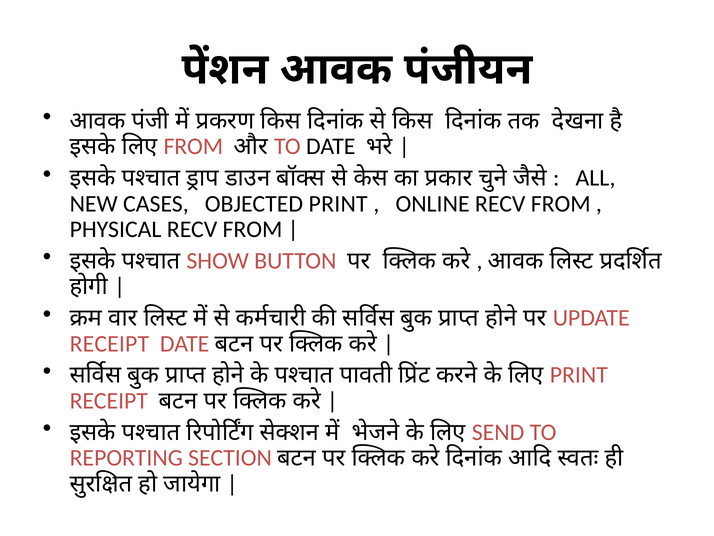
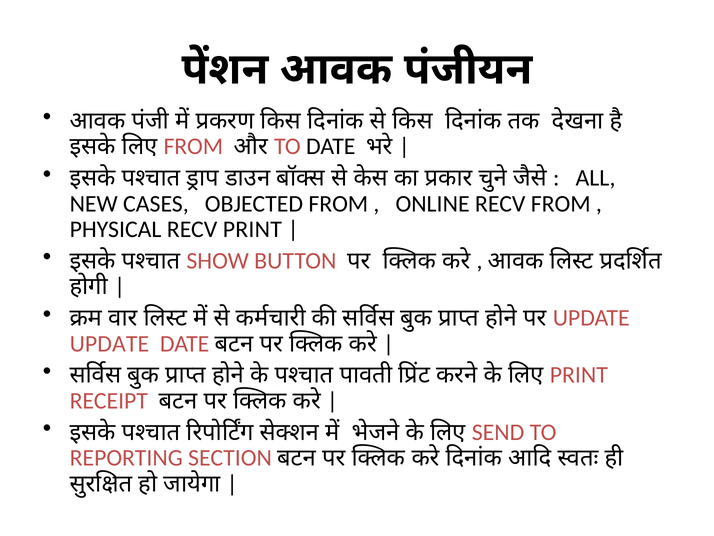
OBJECTED PRINT: PRINT -> FROM
PHYSICAL RECV FROM: FROM -> PRINT
RECEIPT at (109, 343): RECEIPT -> UPDATE
